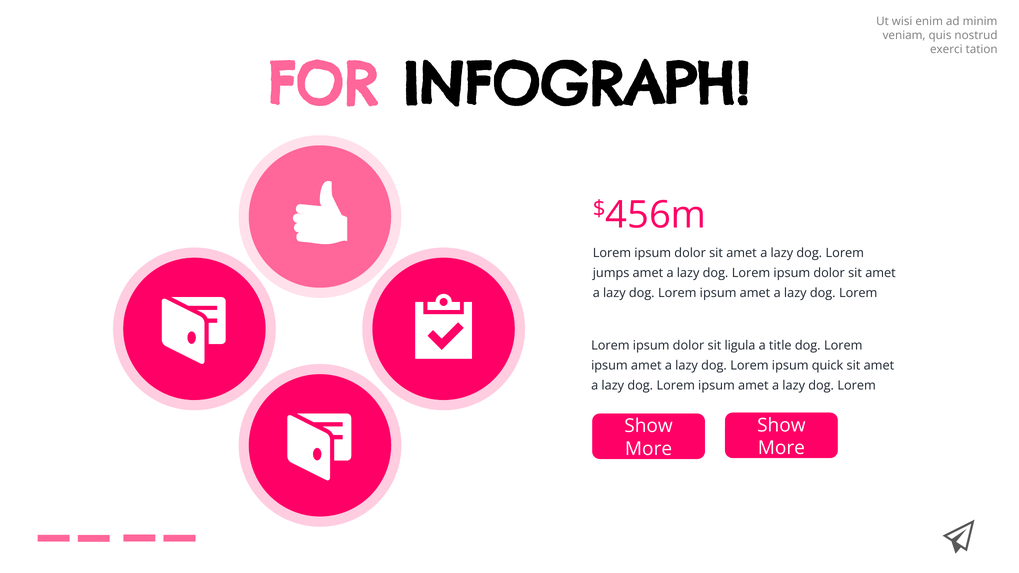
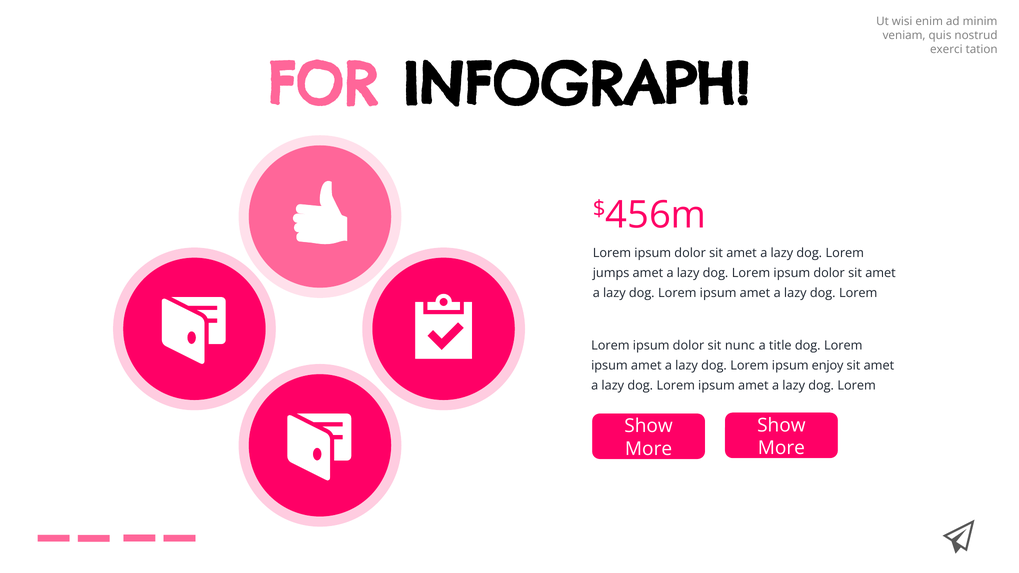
ligula: ligula -> nunc
quick: quick -> enjoy
